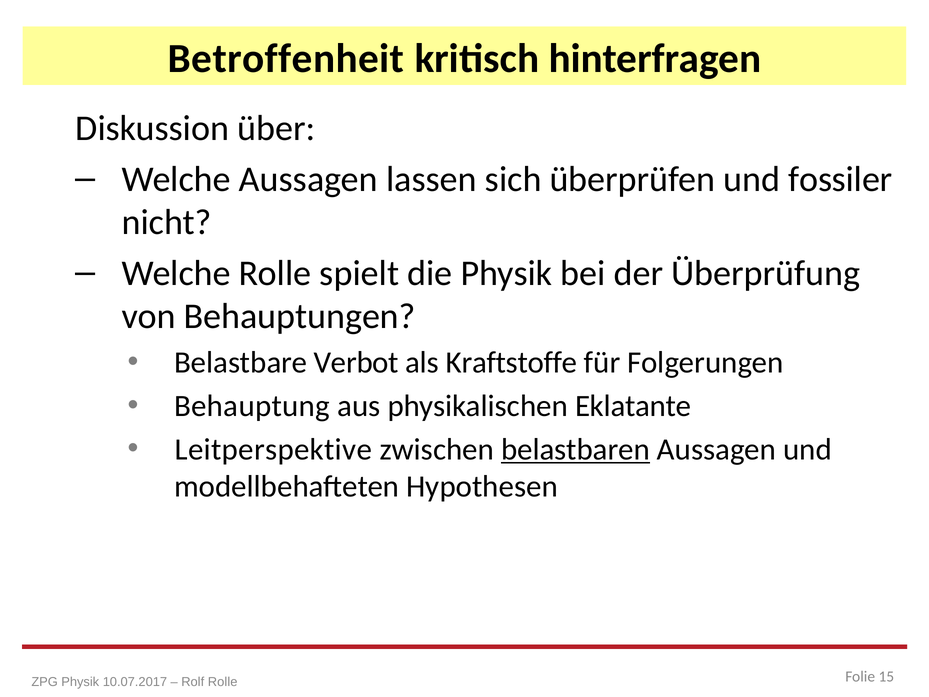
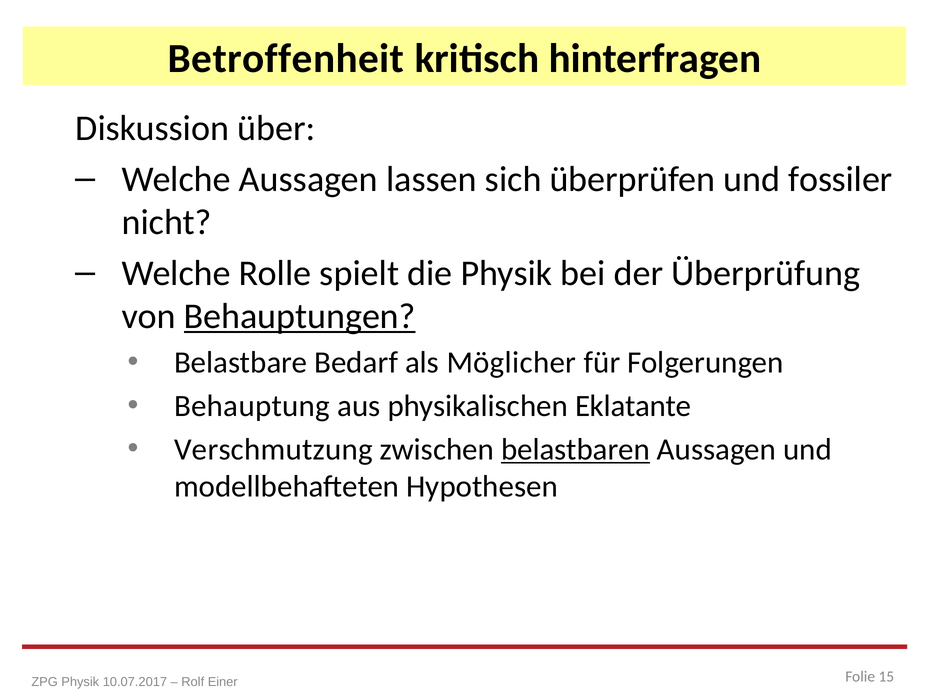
Behauptungen underline: none -> present
Verbot: Verbot -> Bedarf
Kraftstoffe: Kraftstoffe -> Möglicher
Leitperspektive: Leitperspektive -> Verschmutzung
Rolf Rolle: Rolle -> Einer
